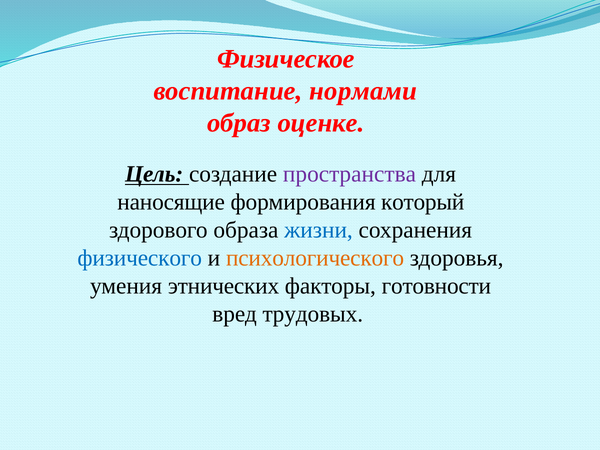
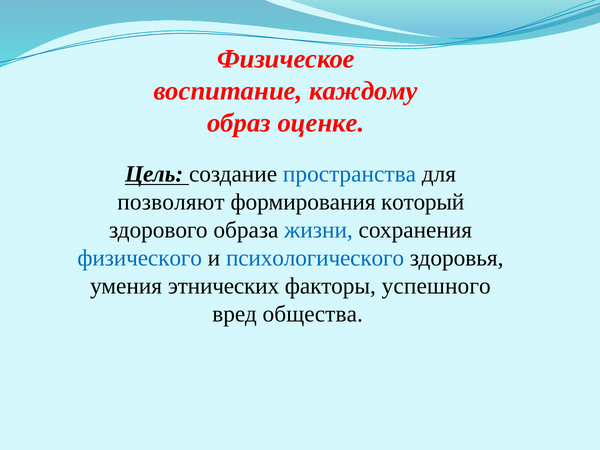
нормами: нормами -> каждому
пространства colour: purple -> blue
наносящие: наносящие -> позволяют
психологического colour: orange -> blue
готовности: готовности -> успешного
трудовых: трудовых -> общества
